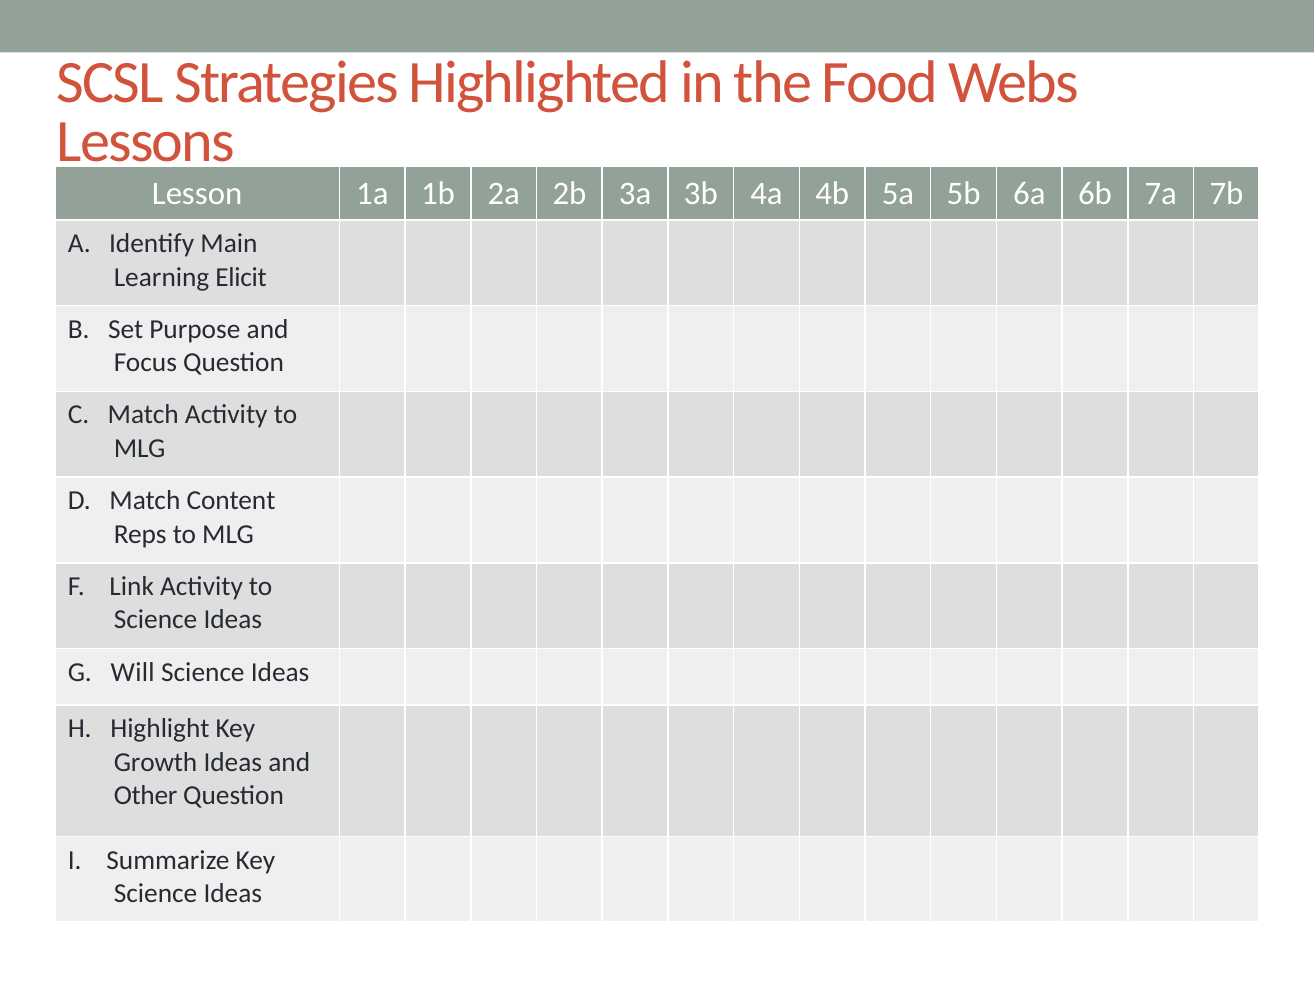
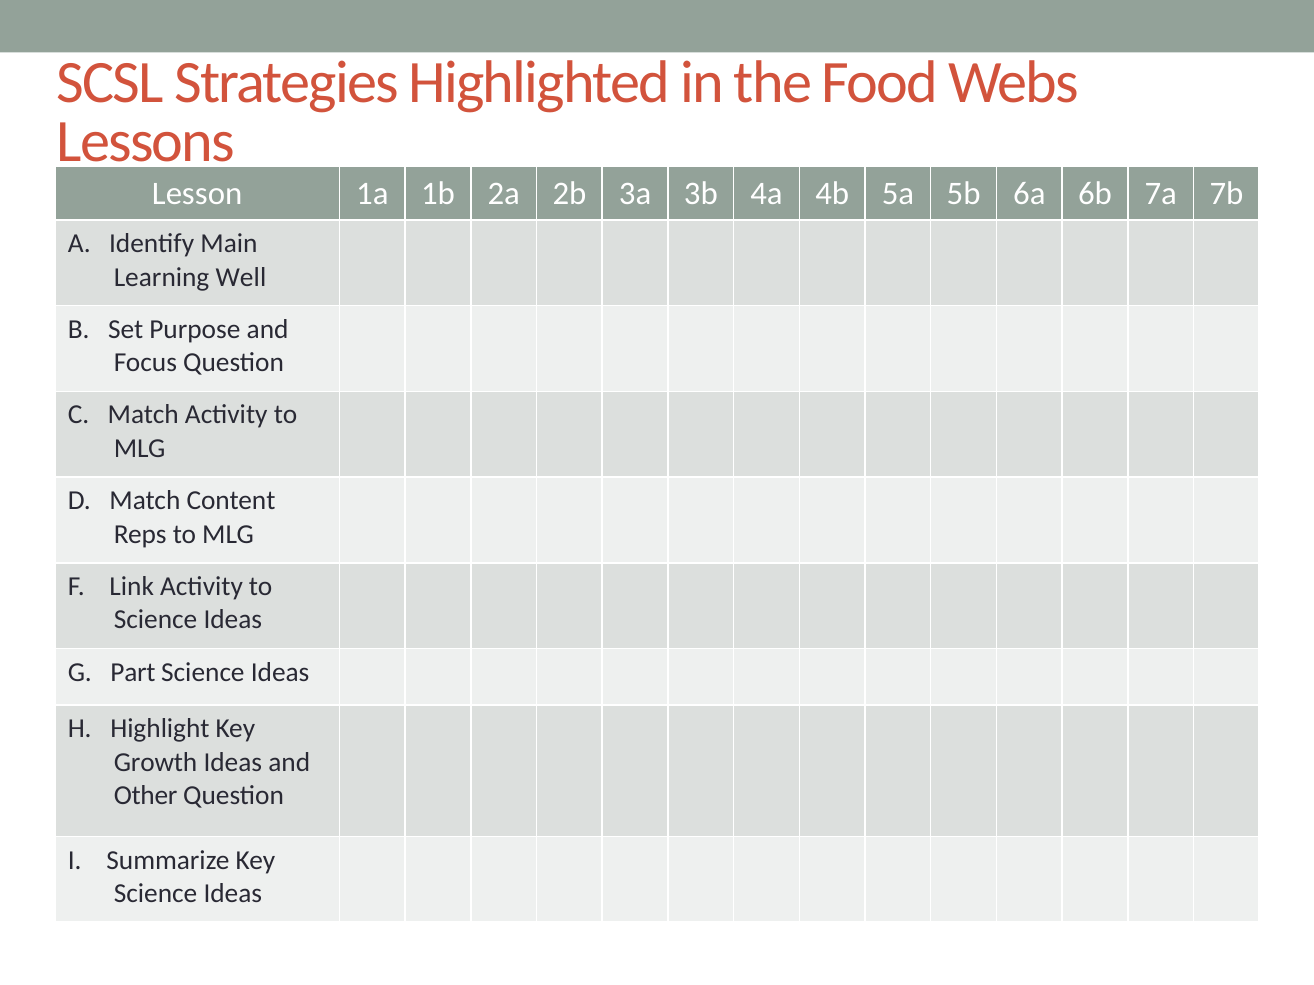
Elicit: Elicit -> Well
Will: Will -> Part
